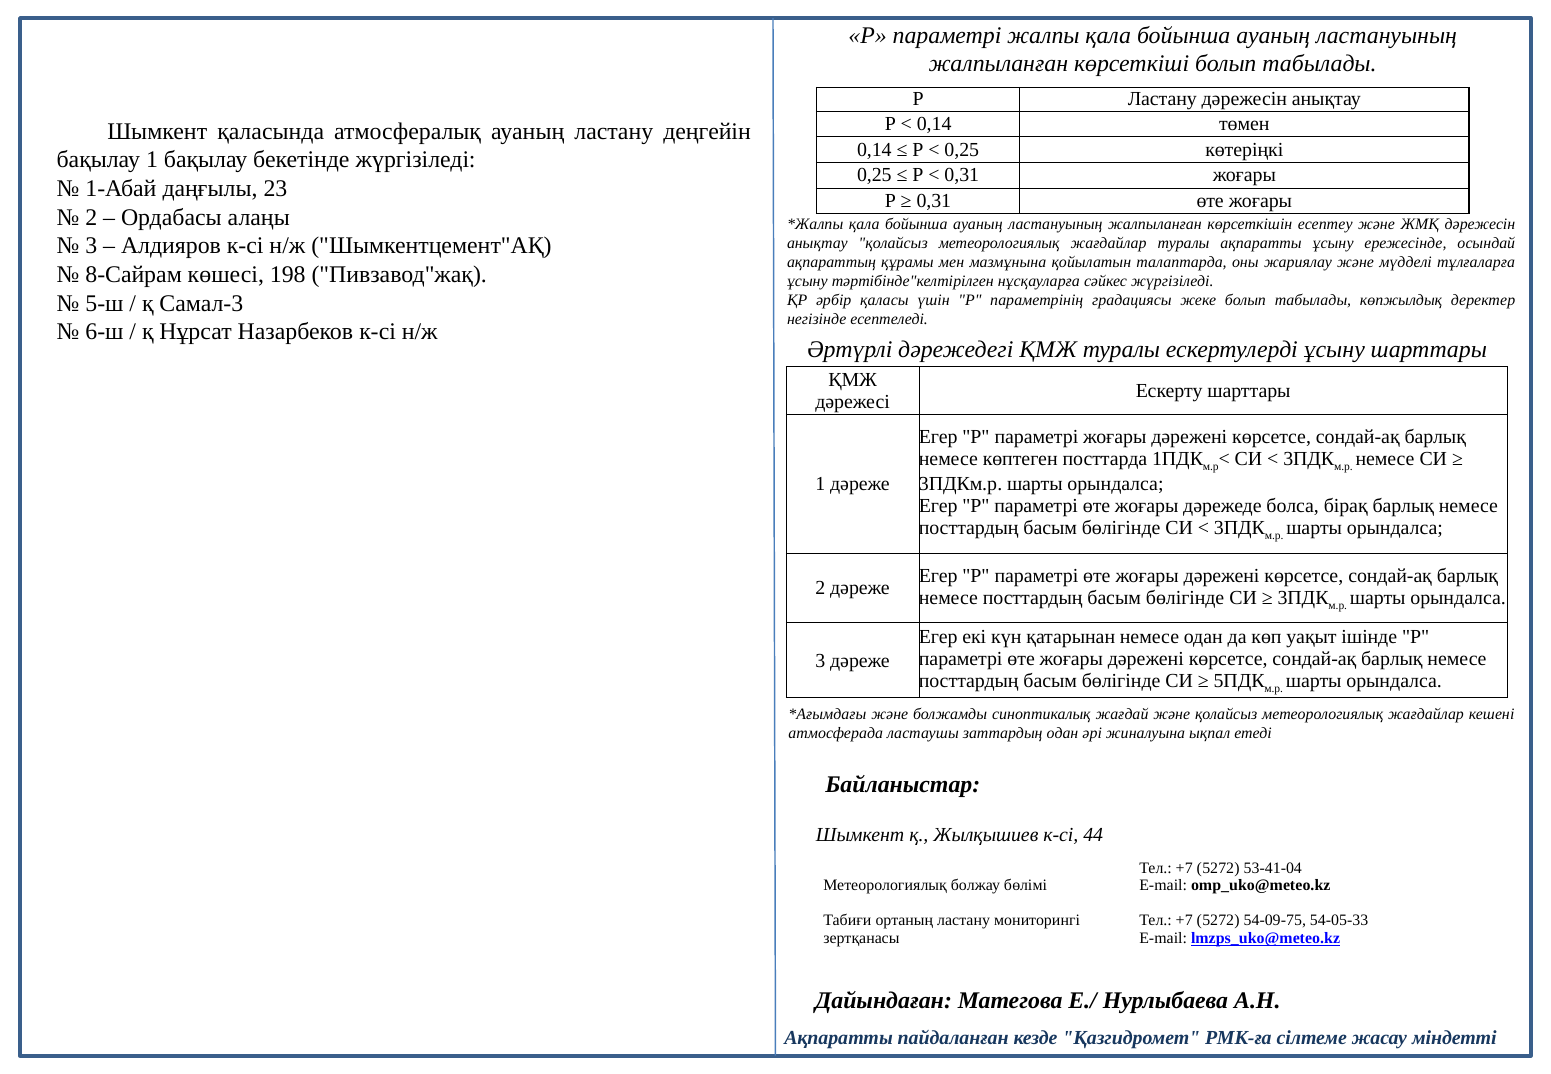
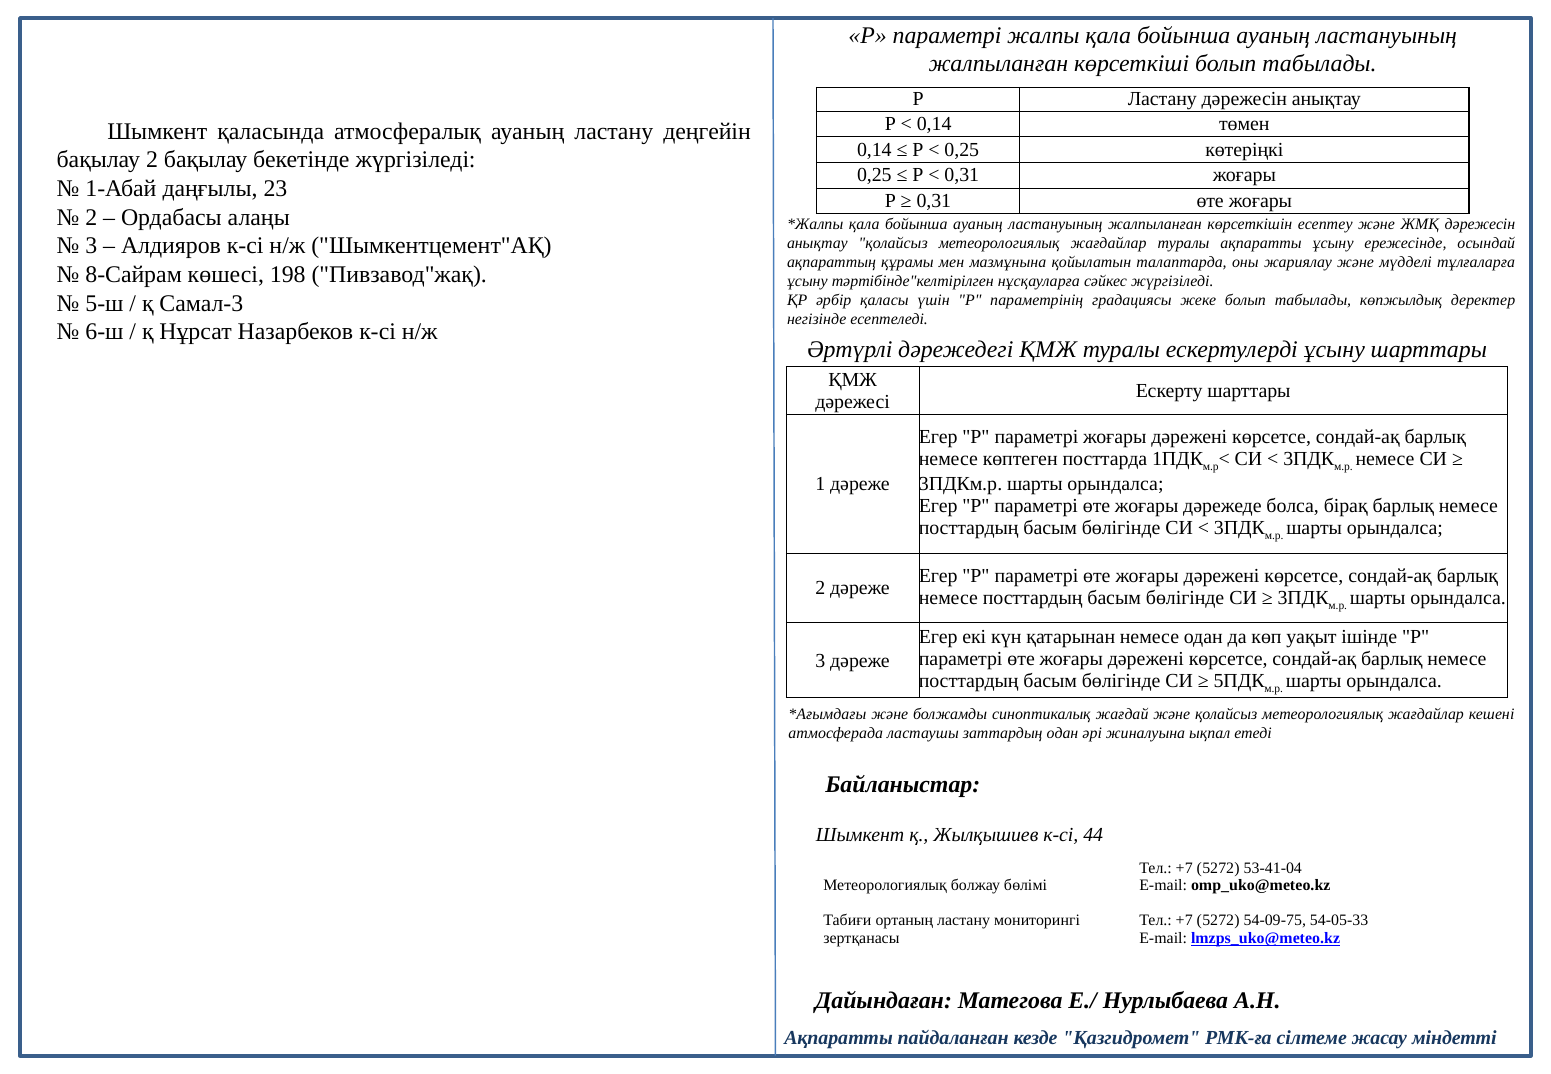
бақылау 1: 1 -> 2
